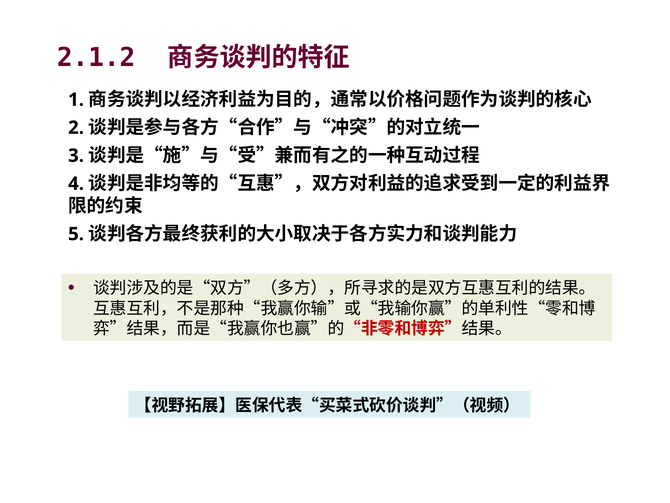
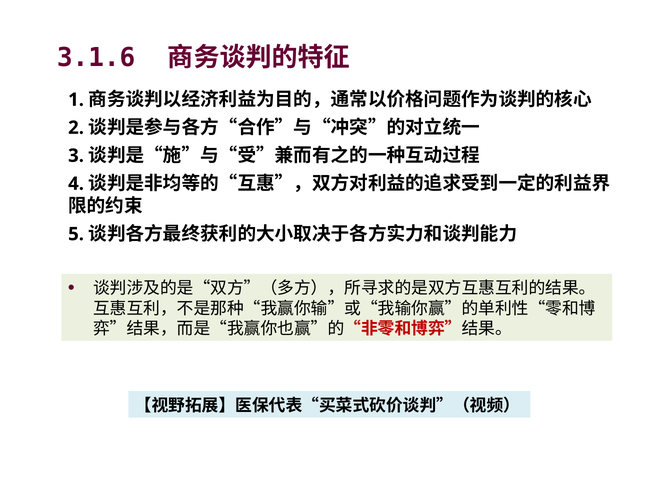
2.1.2: 2.1.2 -> 3.1.6
